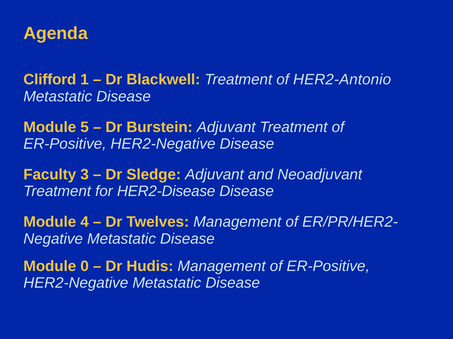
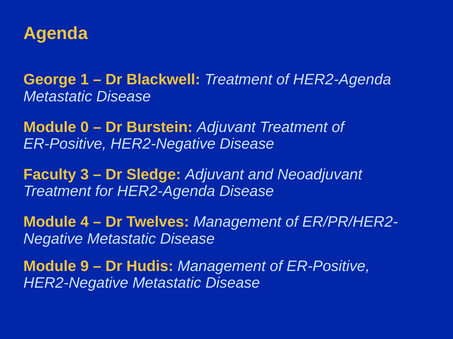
Clifford: Clifford -> George
of HER2-Antonio: HER2-Antonio -> HER2-Agenda
5: 5 -> 0
for HER2-Disease: HER2-Disease -> HER2-Agenda
0: 0 -> 9
